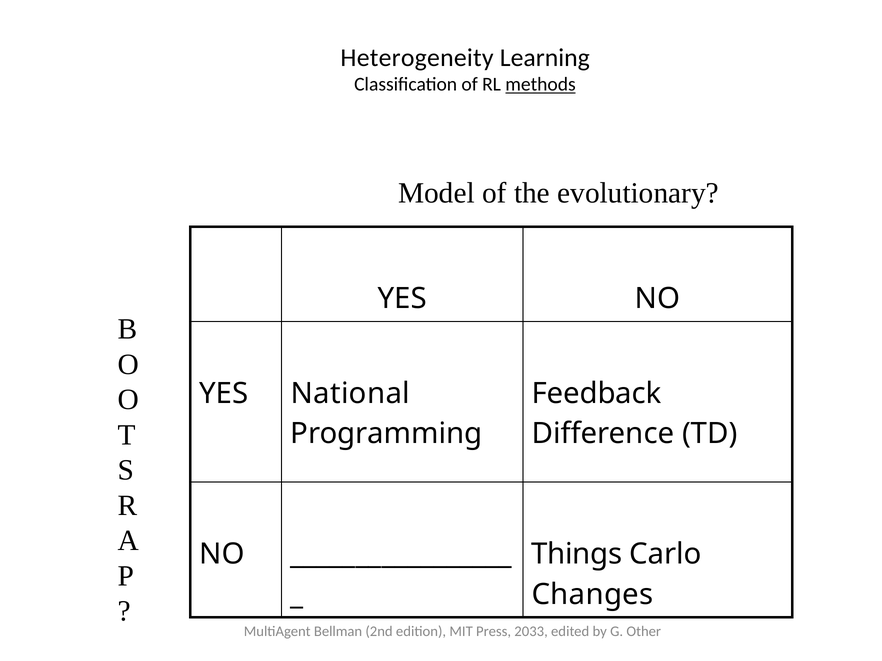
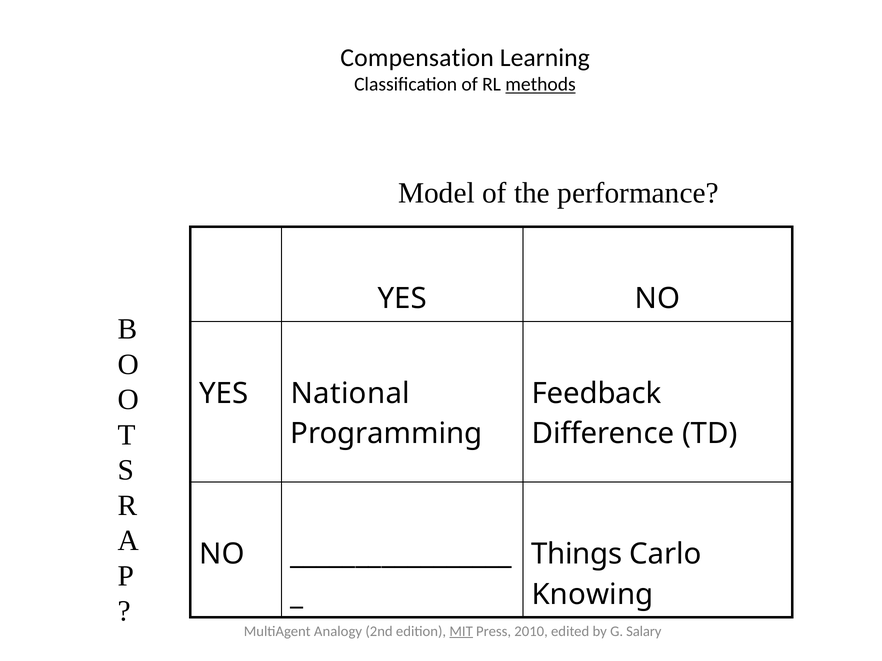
Heterogeneity: Heterogeneity -> Compensation
evolutionary: evolutionary -> performance
Changes: Changes -> Knowing
Bellman: Bellman -> Analogy
MIT underline: none -> present
2033: 2033 -> 2010
Other: Other -> Salary
